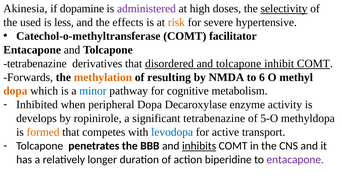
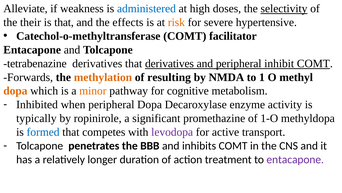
Akinesia: Akinesia -> Alleviate
dopamine: dopamine -> weakness
administered colour: purple -> blue
used: used -> their
is less: less -> that
that disordered: disordered -> derivatives
tolcapone at (239, 63): tolcapone -> peripheral
6: 6 -> 1
minor colour: blue -> orange
develops: develops -> typically
significant tetrabenazine: tetrabenazine -> promethazine
5-O: 5-O -> 1-O
formed colour: orange -> blue
levodopa colour: blue -> purple
inhibits underline: present -> none
biperidine: biperidine -> treatment
